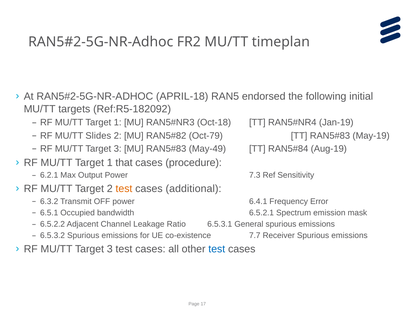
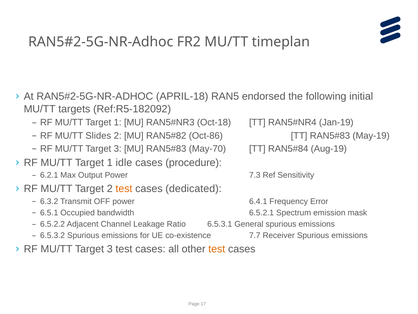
Oct-79: Oct-79 -> Oct-86
May-49: May-49 -> May-70
that: that -> idle
additional: additional -> dedicated
test at (217, 249) colour: blue -> orange
